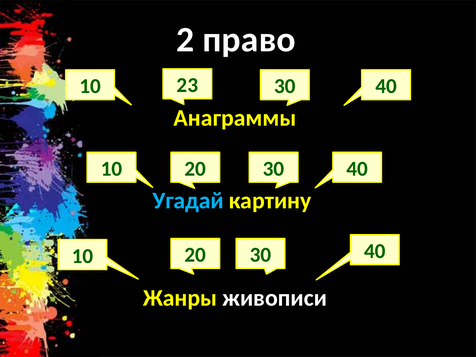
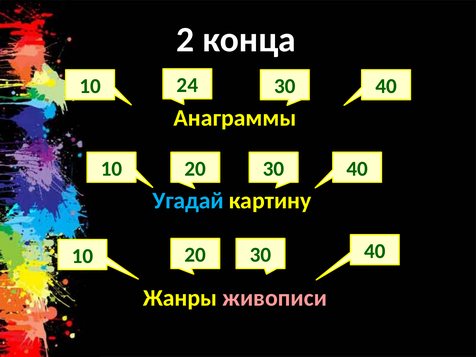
право: право -> конца
23: 23 -> 24
живописи colour: white -> pink
